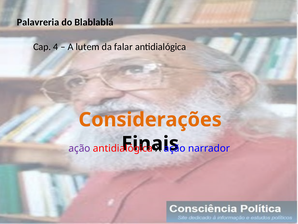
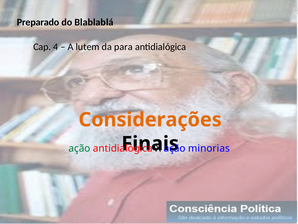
Palavreria: Palavreria -> Preparado
falar: falar -> para
ação at (79, 148) colour: purple -> green
narrador: narrador -> minorias
